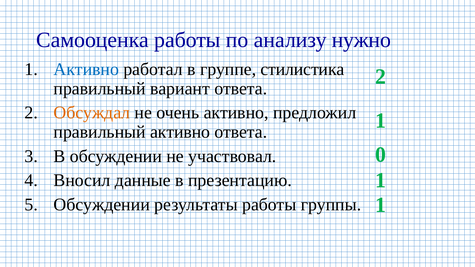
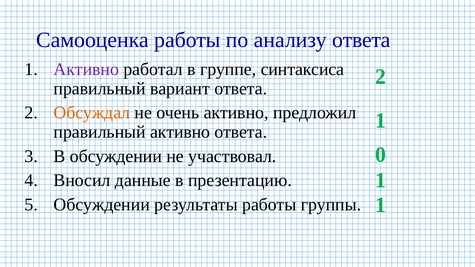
анализу нужно: нужно -> ответа
Активно at (86, 69) colour: blue -> purple
стилистика: стилистика -> синтаксиса
